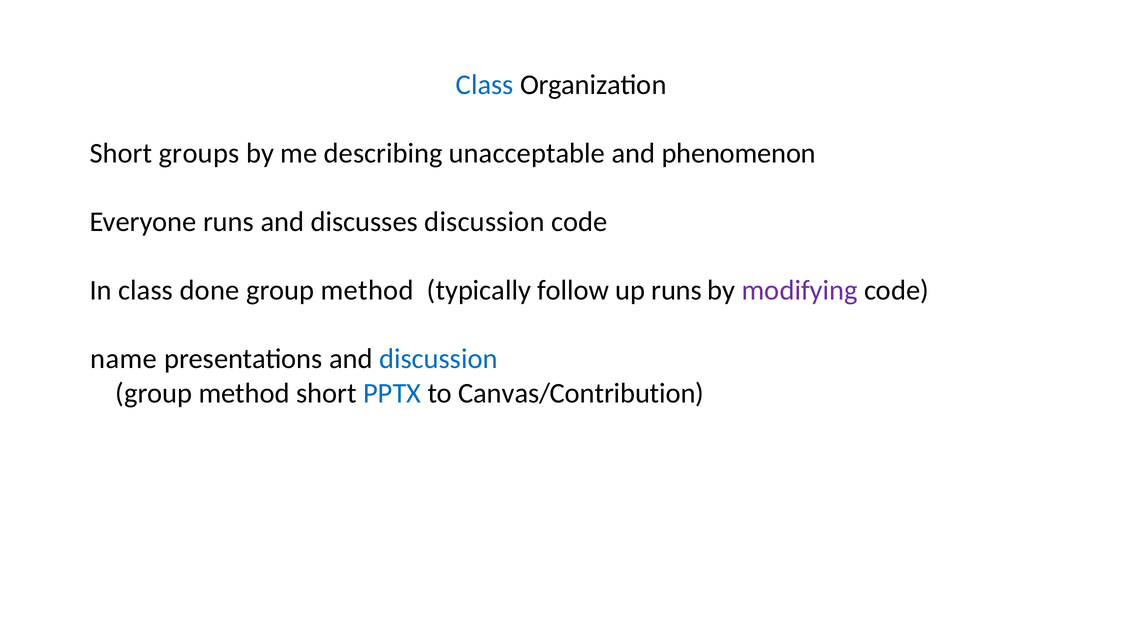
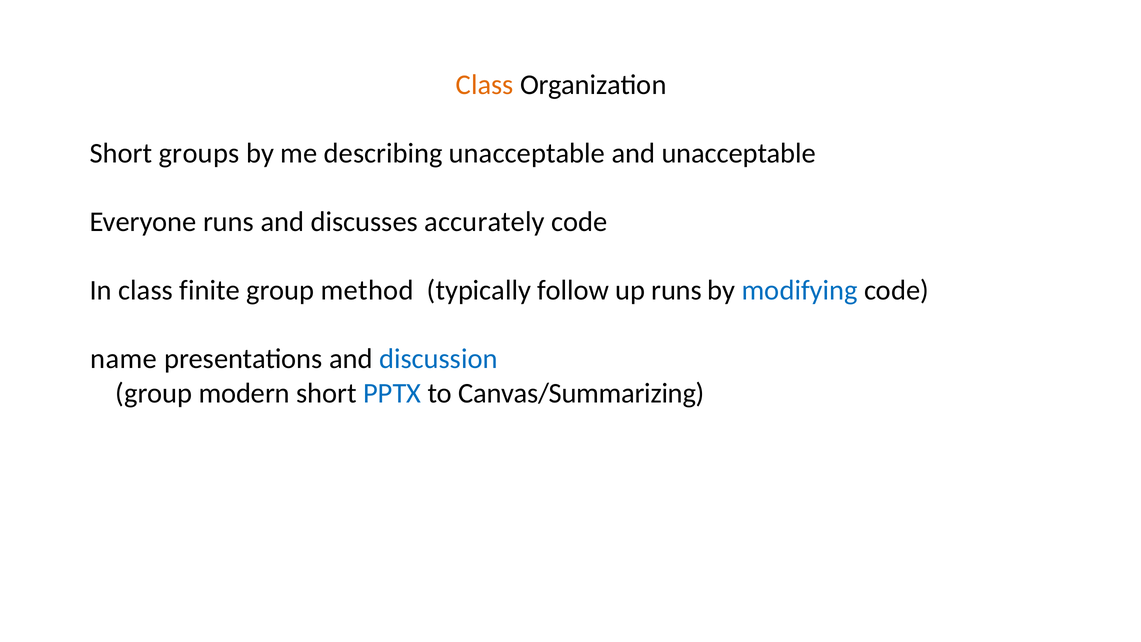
Class at (485, 85) colour: blue -> orange
and phenomenon: phenomenon -> unacceptable
discusses discussion: discussion -> accurately
done: done -> finite
modifying colour: purple -> blue
method at (244, 393): method -> modern
Canvas/Contribution: Canvas/Contribution -> Canvas/Summarizing
